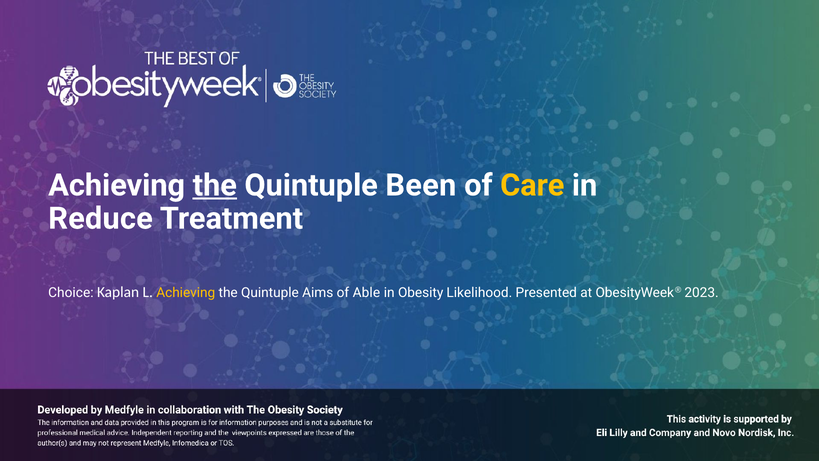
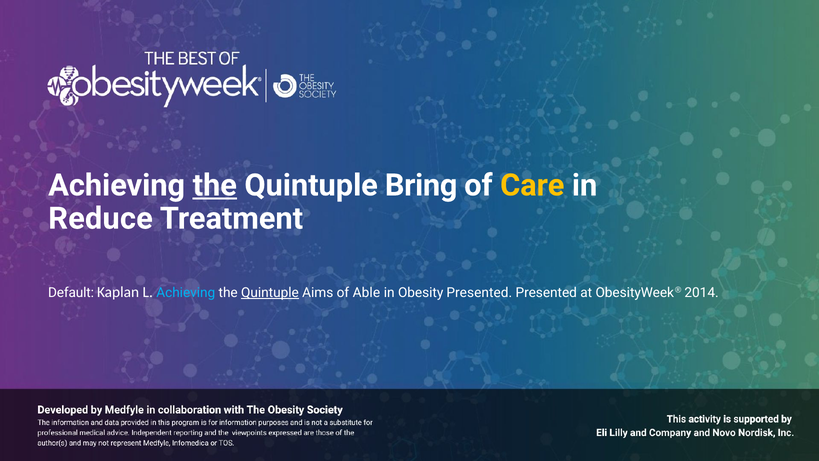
Been: Been -> Bring
Choice: Choice -> Default
Achieving at (186, 293) colour: yellow -> light blue
Quintuple at (270, 293) underline: none -> present
Obesity Likelihood: Likelihood -> Presented
2023: 2023 -> 2014
